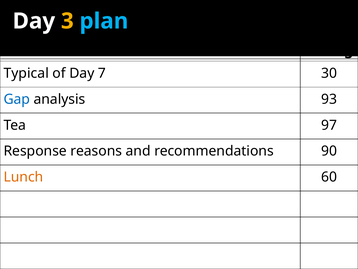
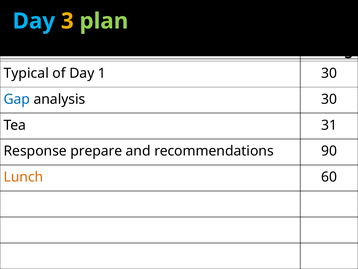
Day at (34, 21) colour: white -> light blue
plan colour: light blue -> light green
7: 7 -> 1
analysis 93: 93 -> 30
97: 97 -> 31
reasons: reasons -> prepare
